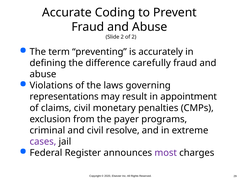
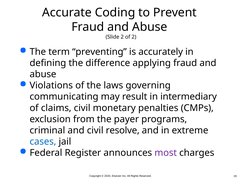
carefully: carefully -> applying
representations: representations -> communicating
appointment: appointment -> intermediary
cases colour: purple -> blue
